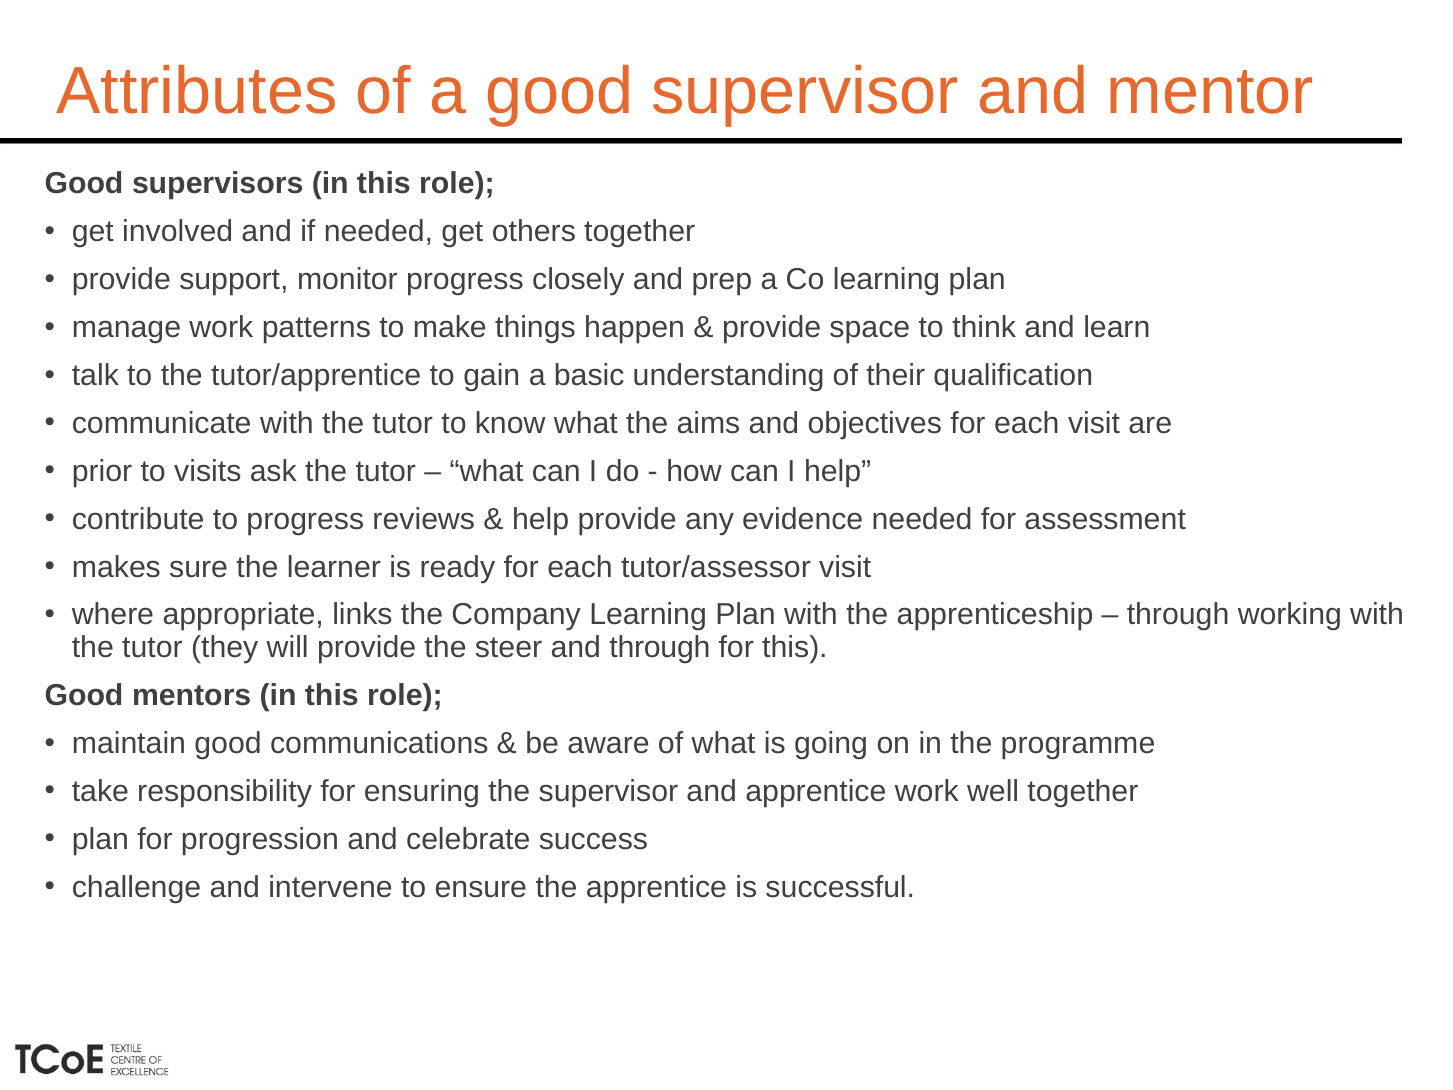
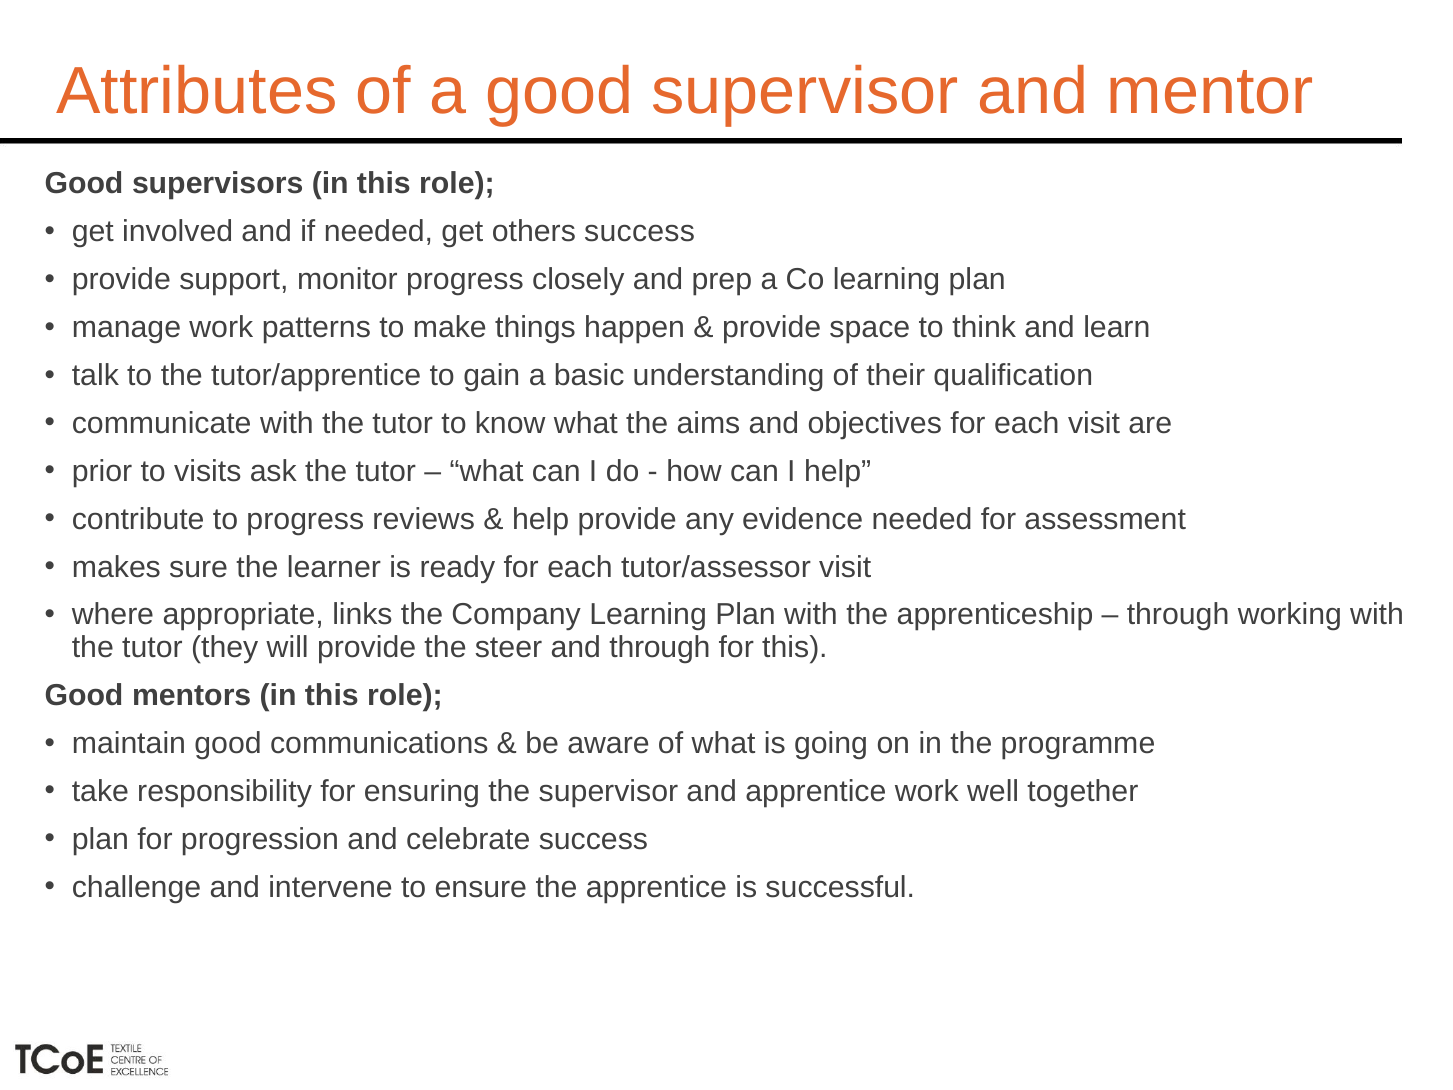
others together: together -> success
